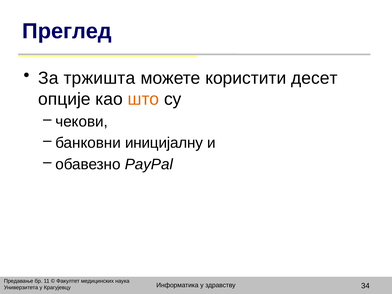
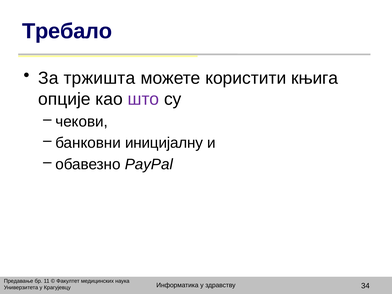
Преглед: Преглед -> Требало
десет: десет -> књига
што colour: orange -> purple
